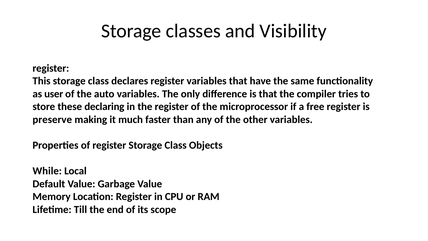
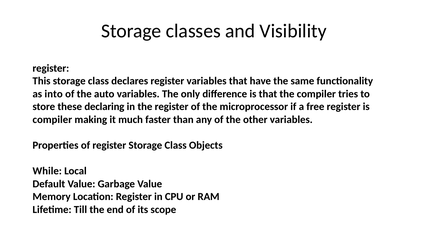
user: user -> into
preserve at (52, 119): preserve -> compiler
